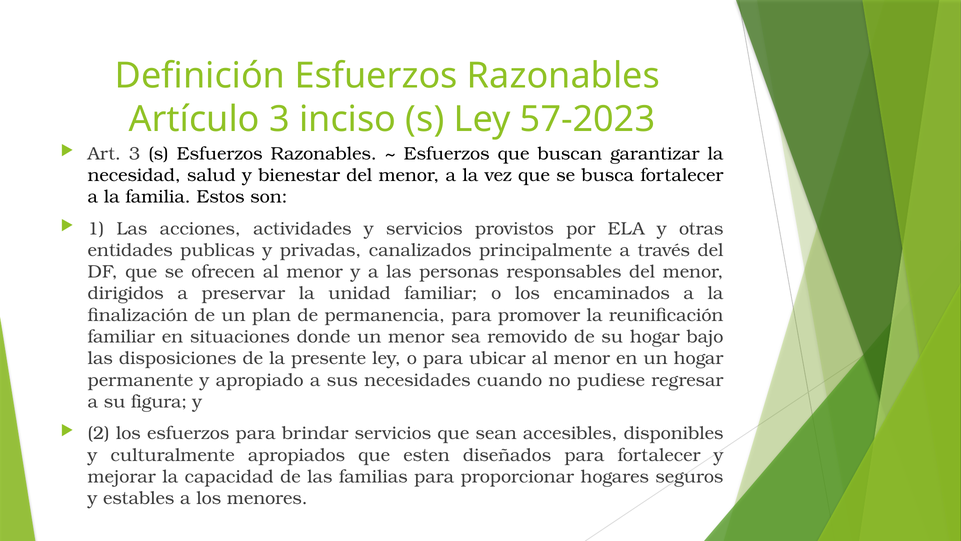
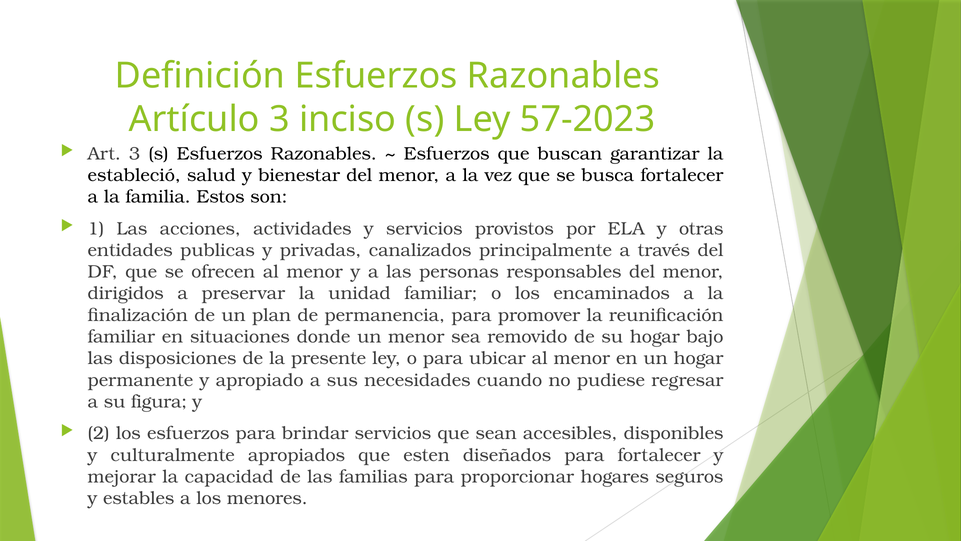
necesidad: necesidad -> estableció
